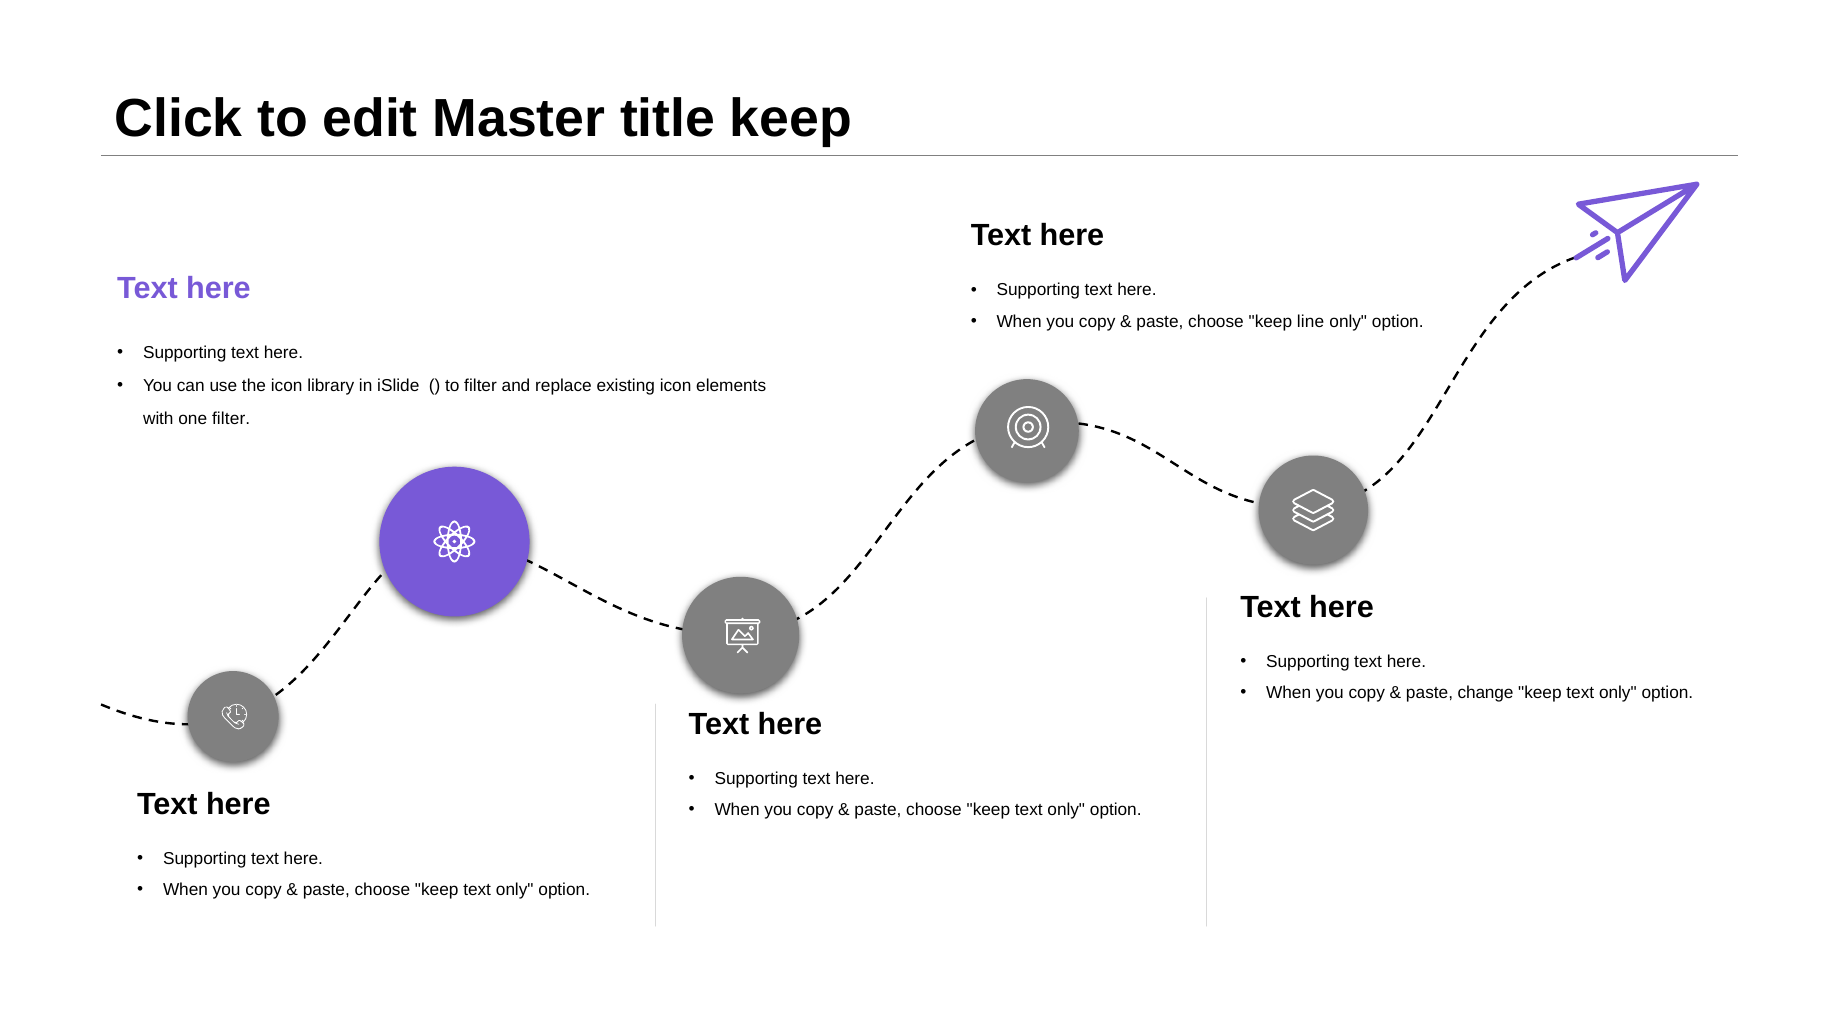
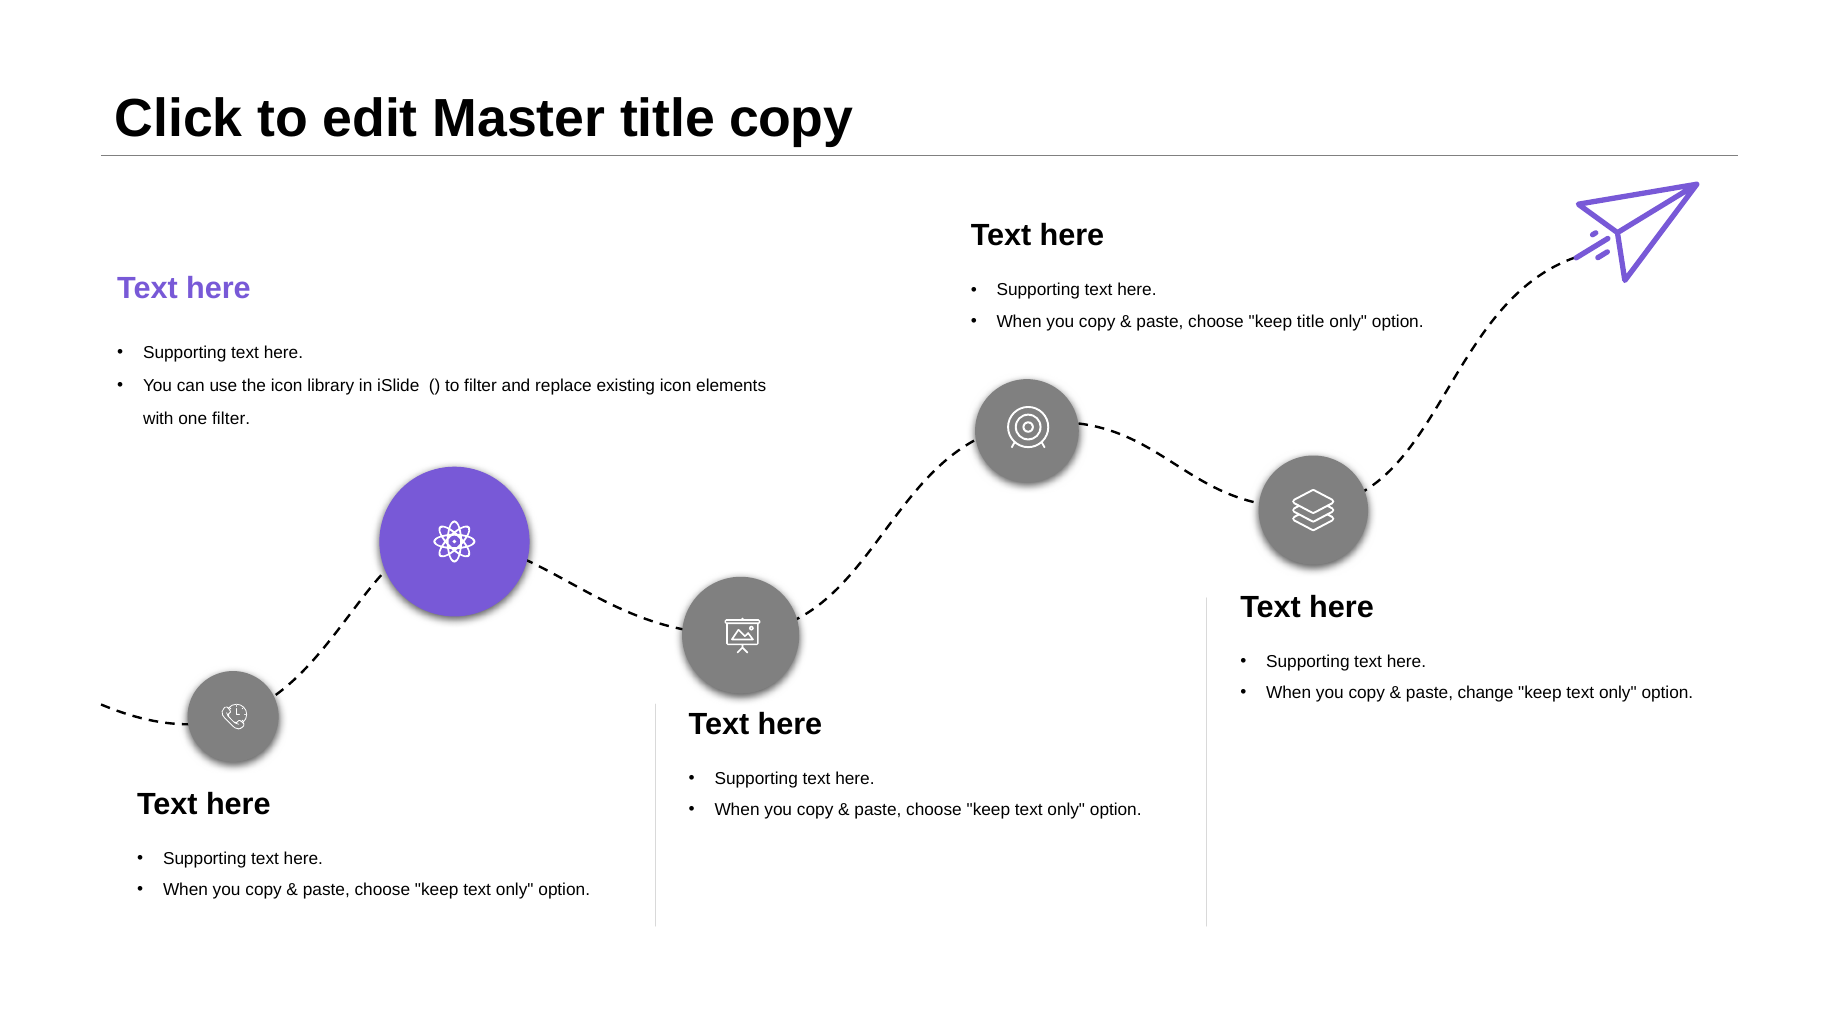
title keep: keep -> copy
keep line: line -> title
